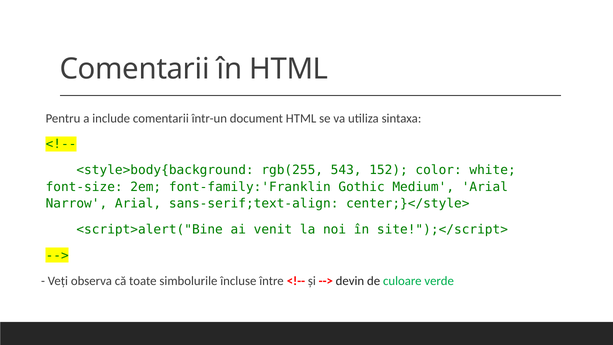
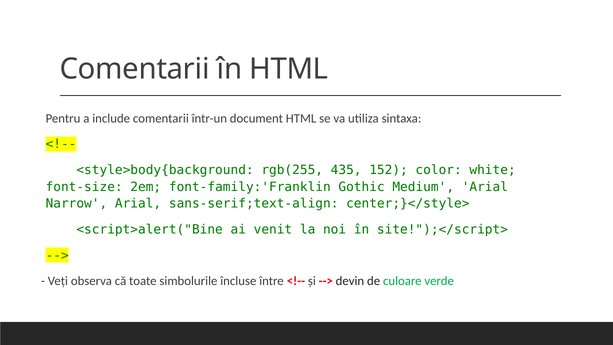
543: 543 -> 435
